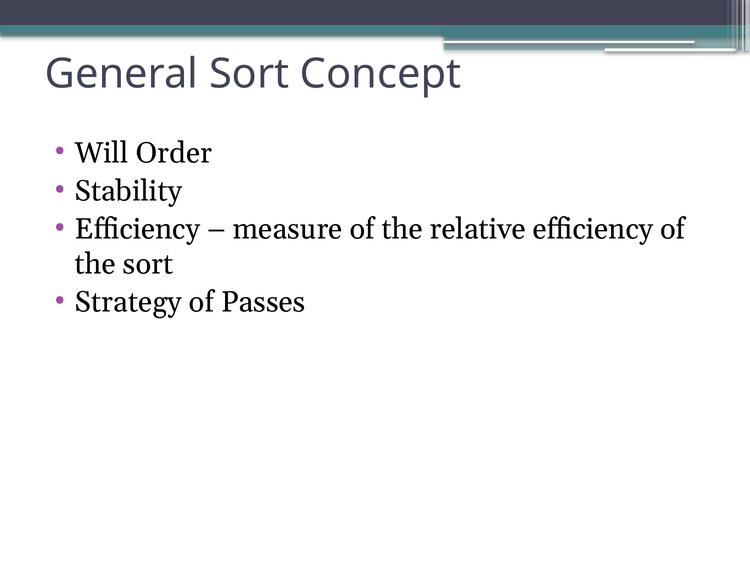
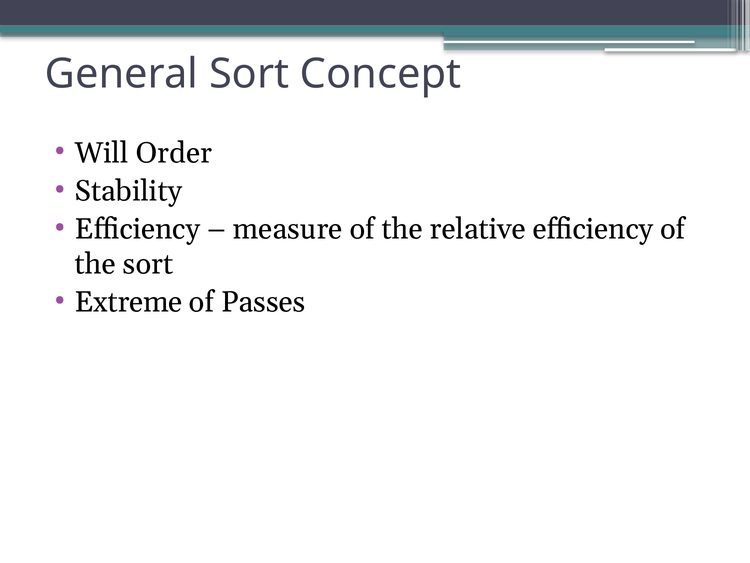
Strategy: Strategy -> Extreme
